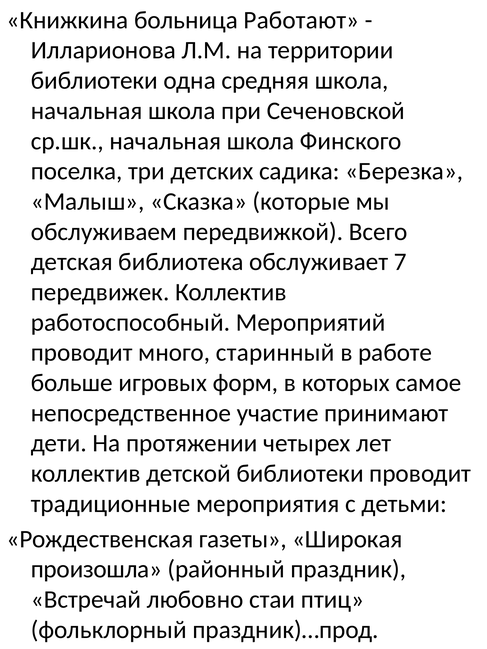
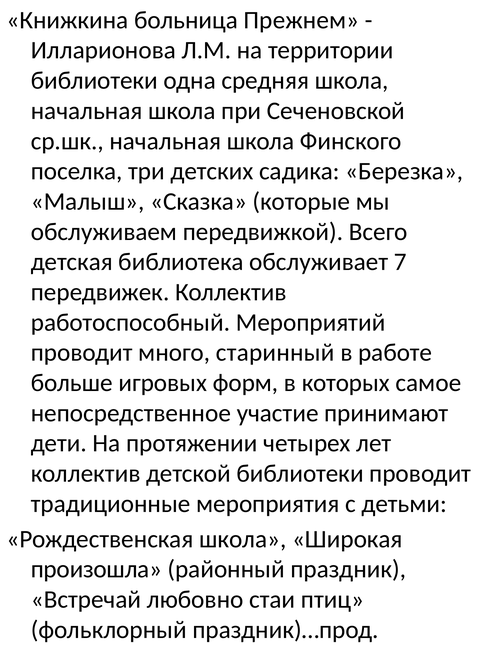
Работают: Работают -> Прежнем
Рождественская газеты: газеты -> школа
